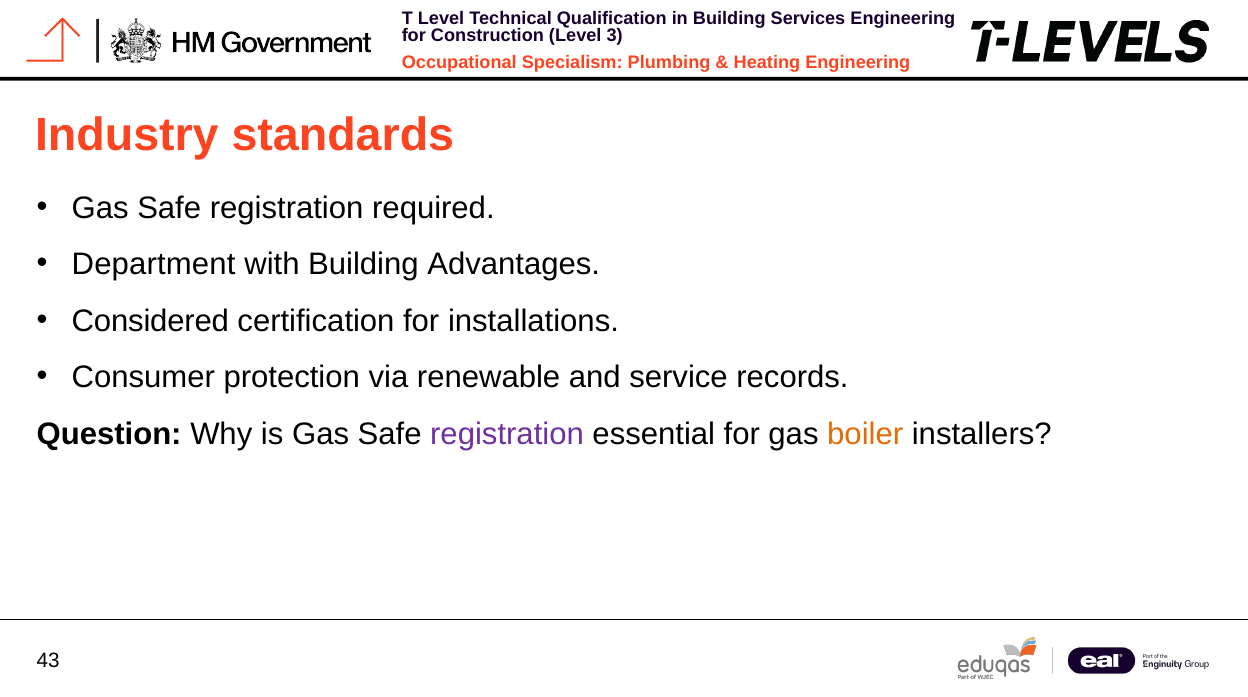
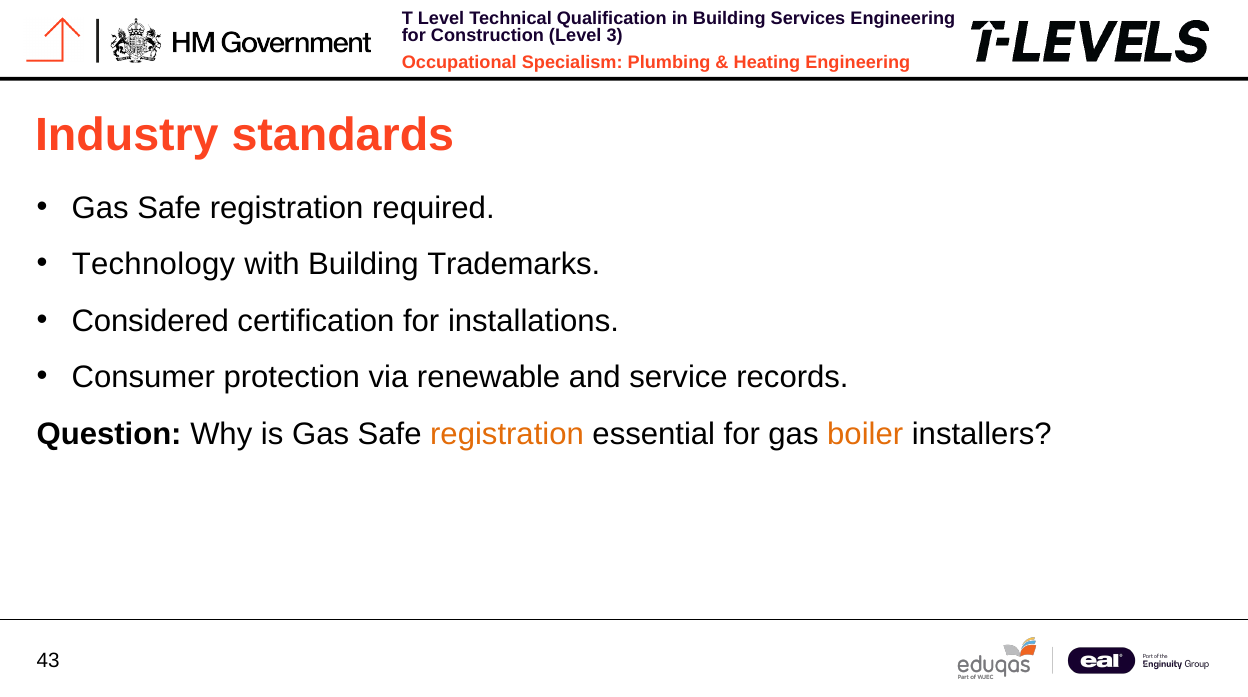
Department: Department -> Technology
Advantages: Advantages -> Trademarks
registration at (507, 434) colour: purple -> orange
